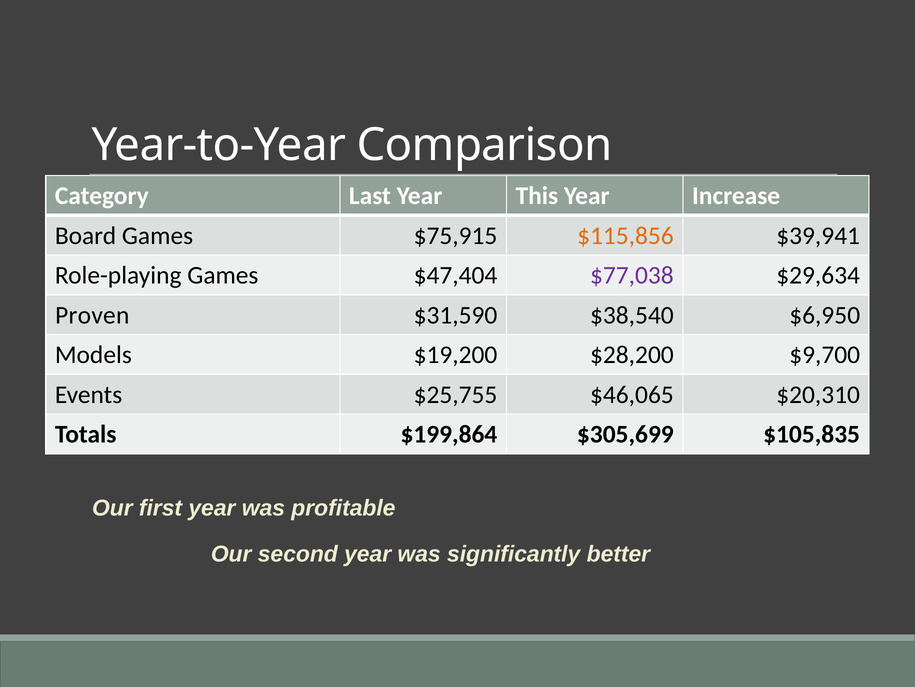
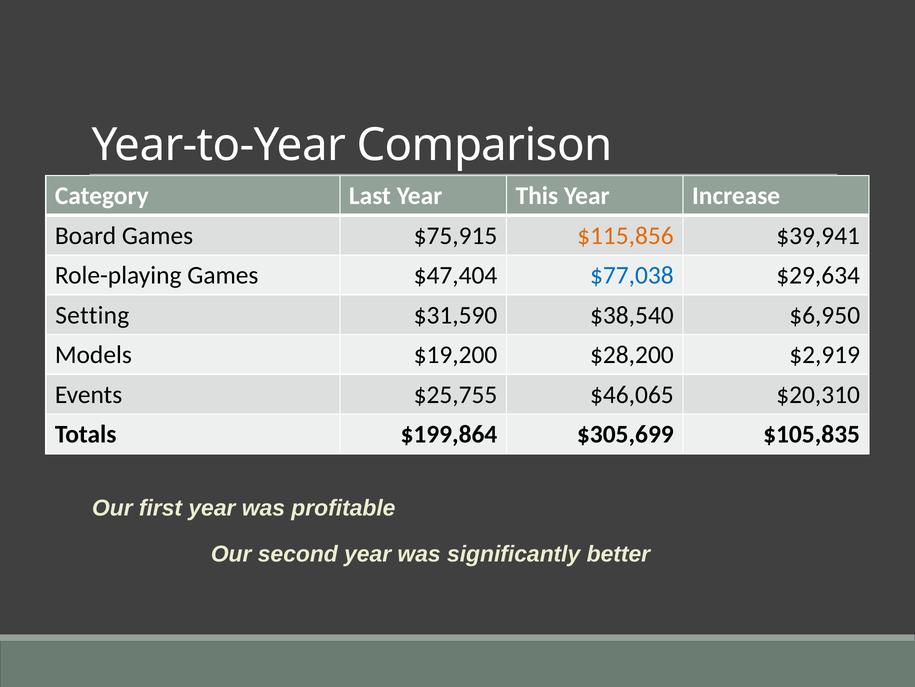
$77,038 colour: purple -> blue
Proven: Proven -> Setting
$9,700: $9,700 -> $2,919
